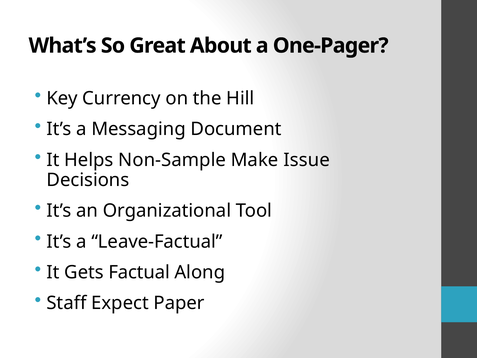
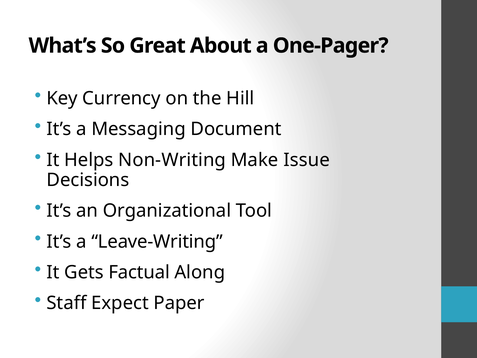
Non-Sample: Non-Sample -> Non-Writing
Leave-Factual: Leave-Factual -> Leave-Writing
